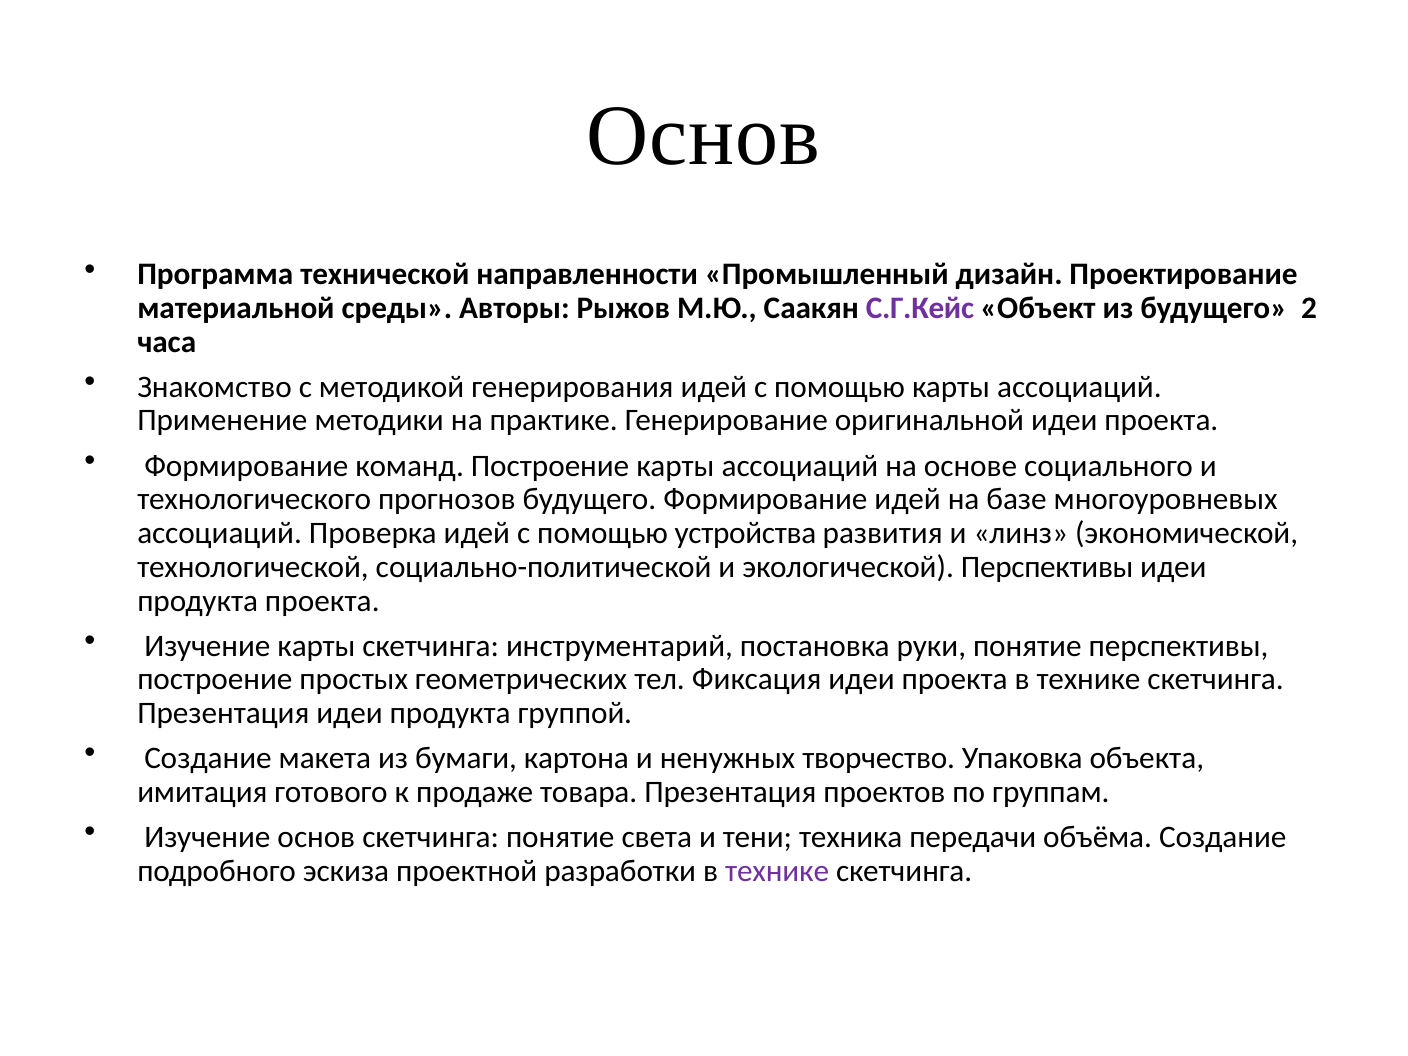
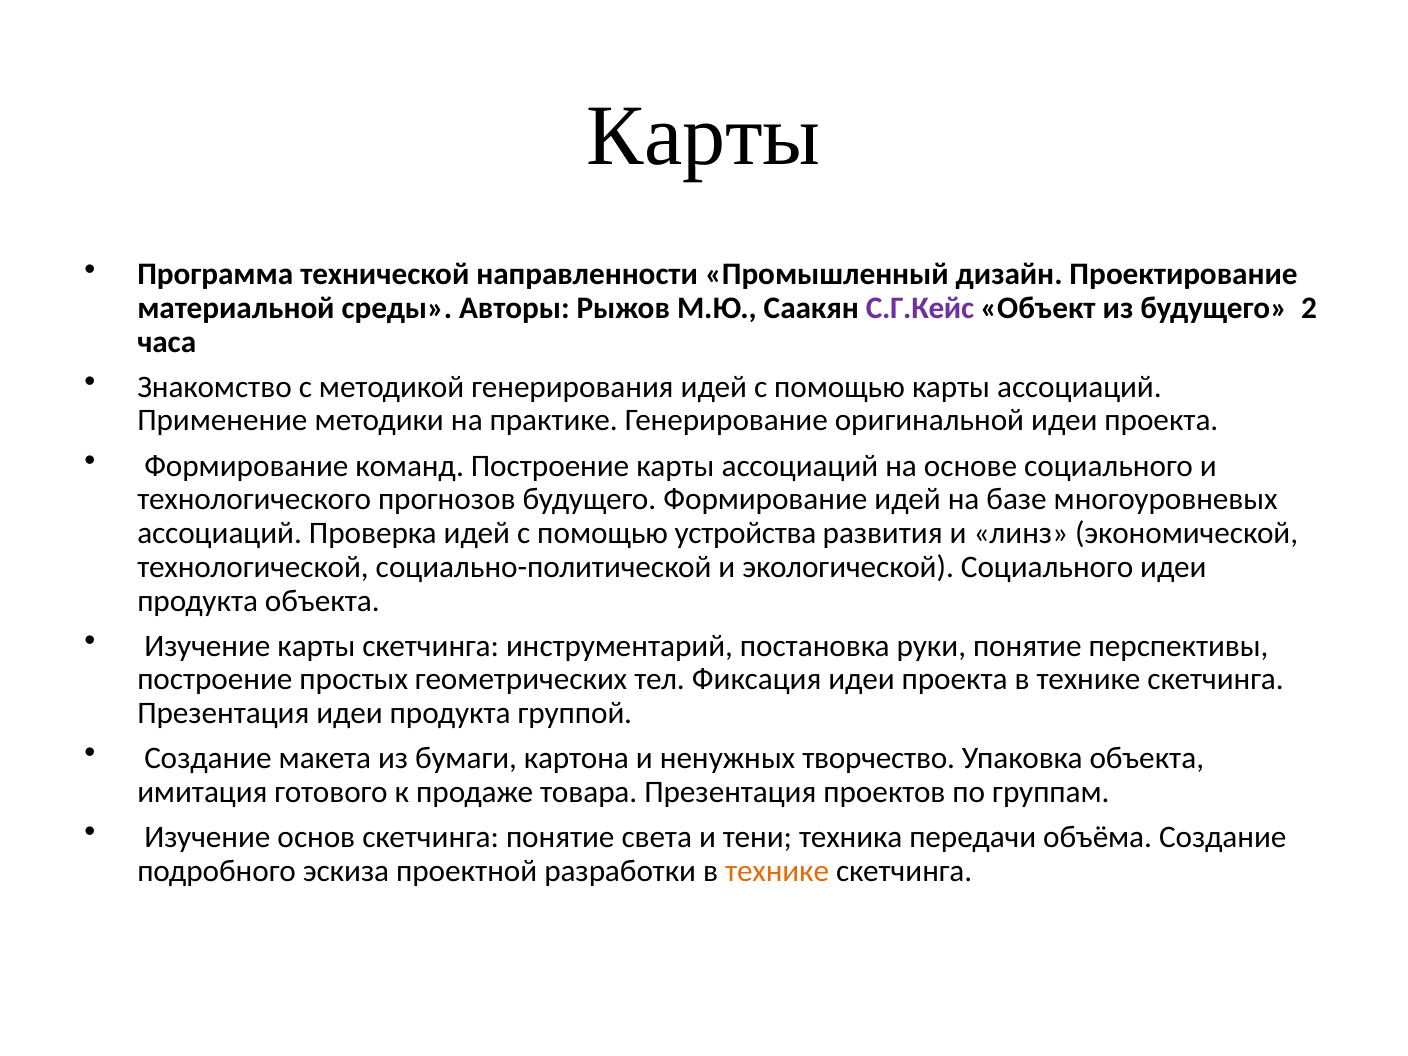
Основ at (703, 136): Основ -> Карты
экологической Перспективы: Перспективы -> Социального
продукта проекта: проекта -> объекта
технике at (777, 871) colour: purple -> orange
